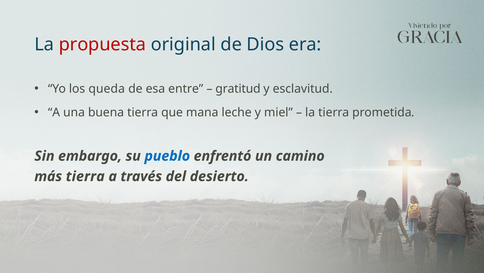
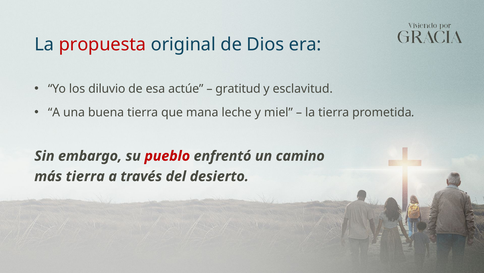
queda: queda -> diluvio
entre: entre -> actúe
pueblo colour: blue -> red
